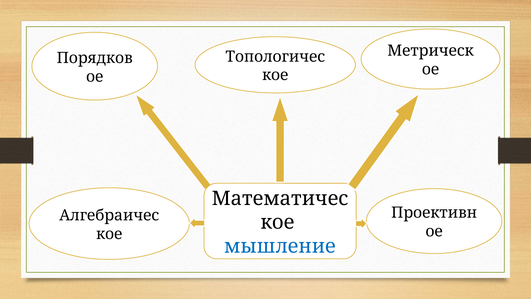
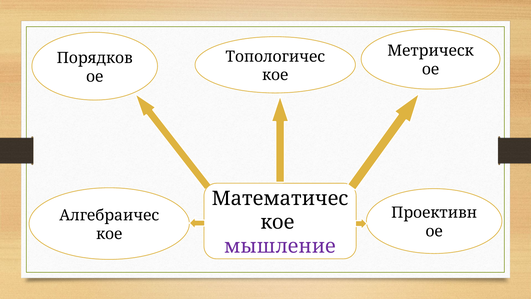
мышление colour: blue -> purple
